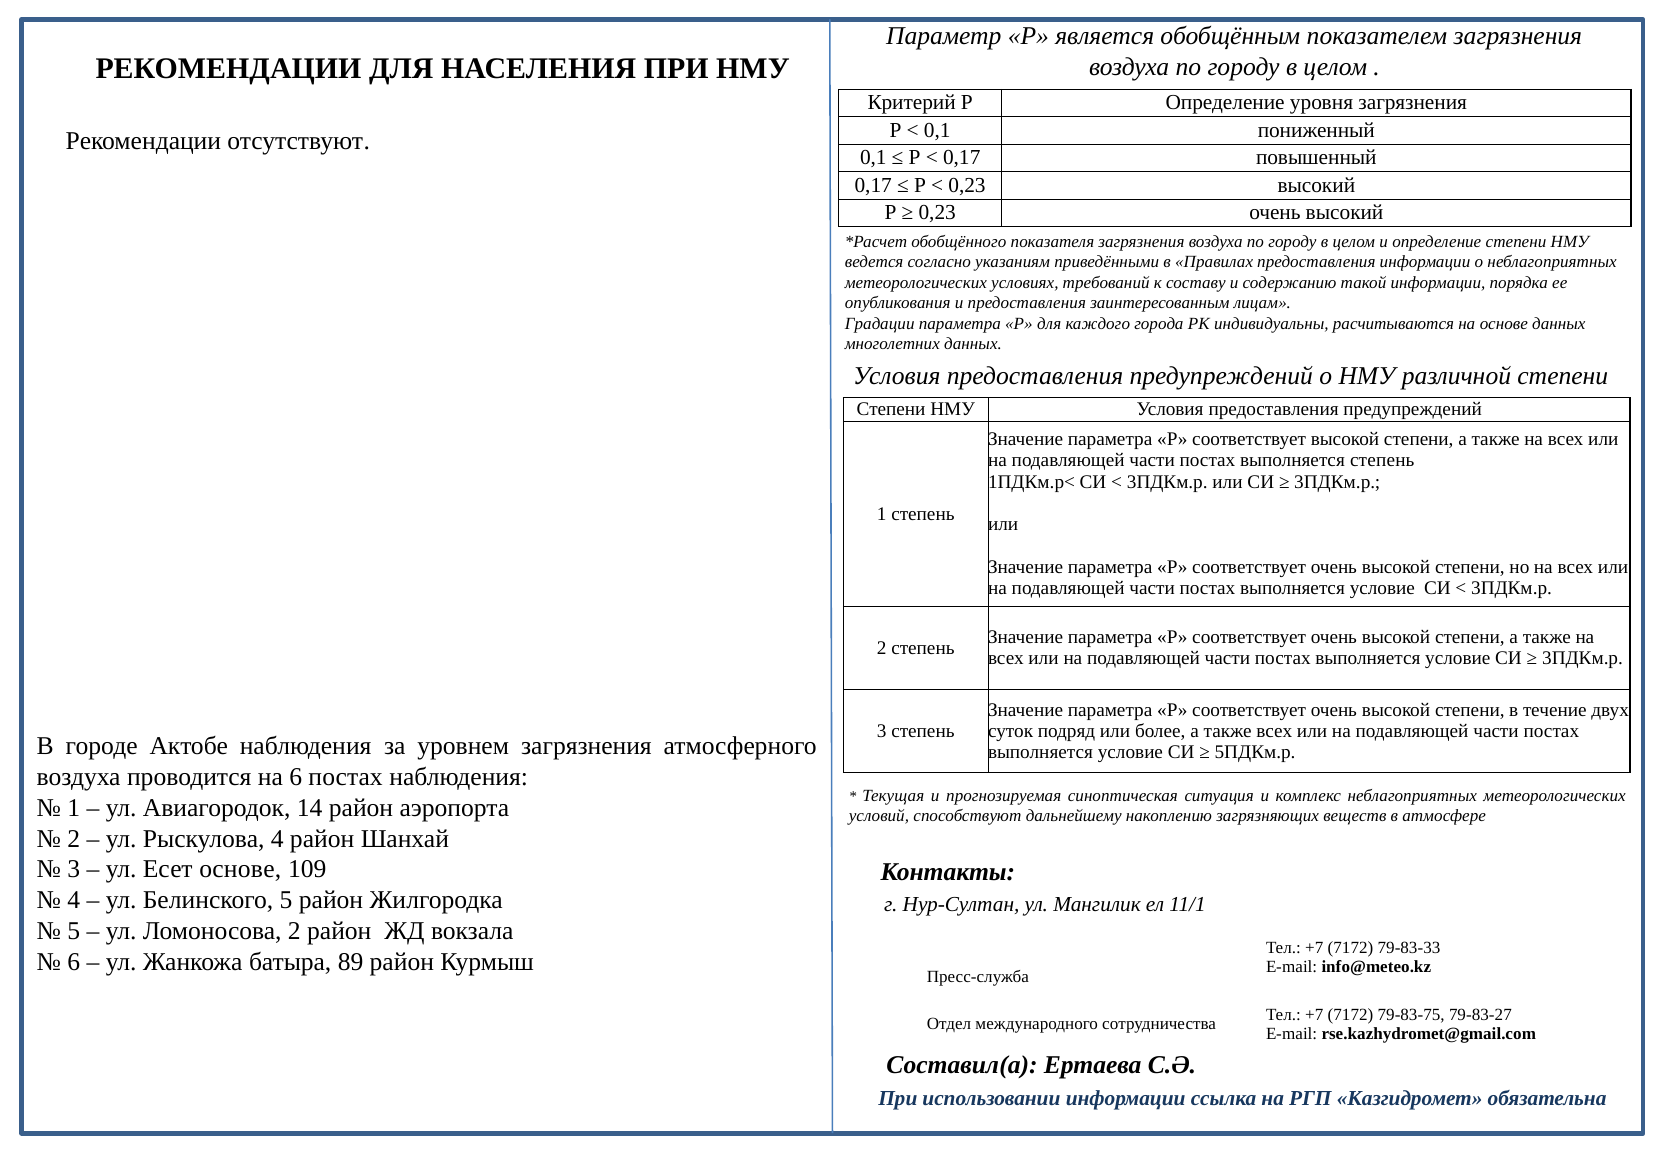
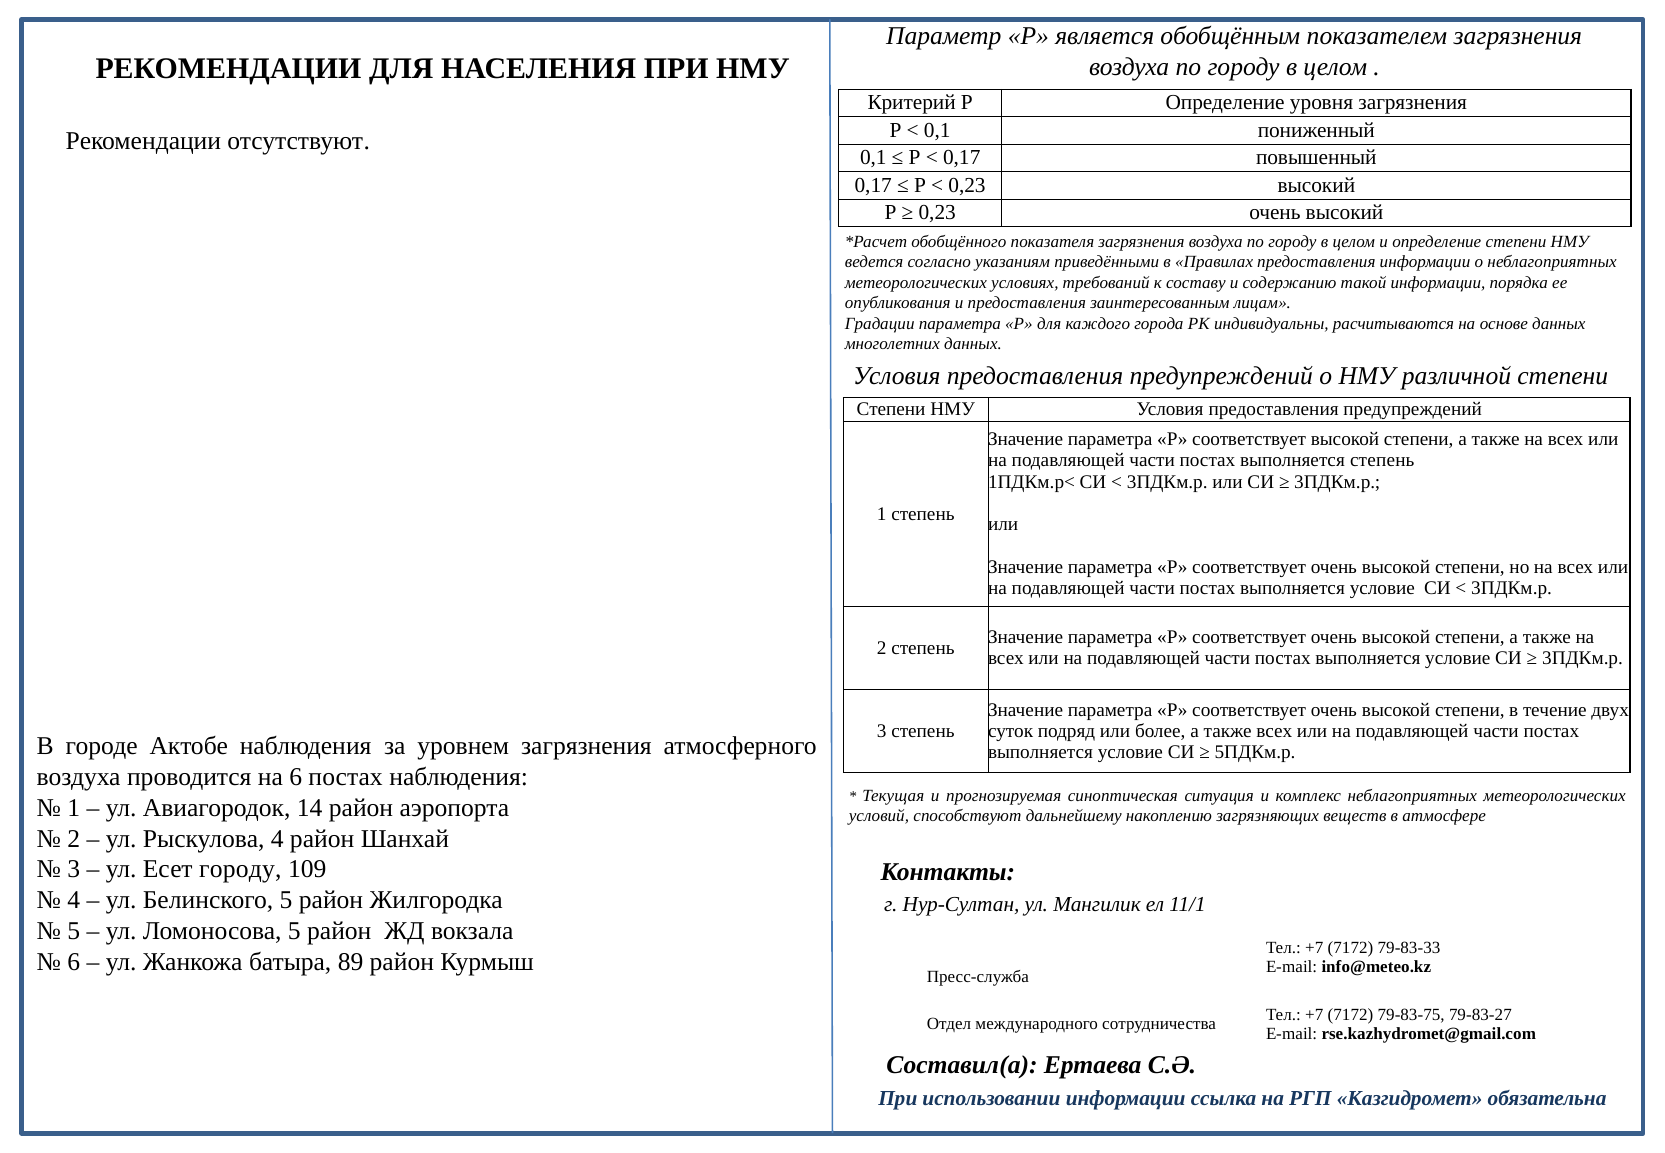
Есет основе: основе -> городу
Ломоносова 2: 2 -> 5
